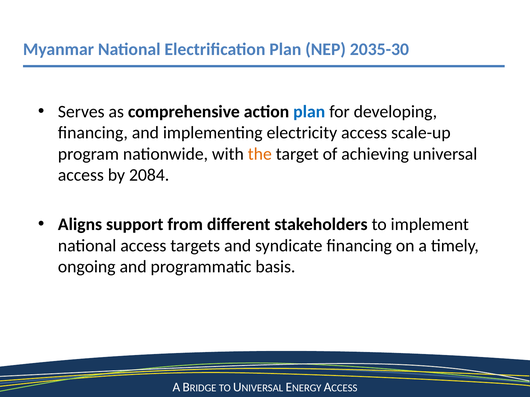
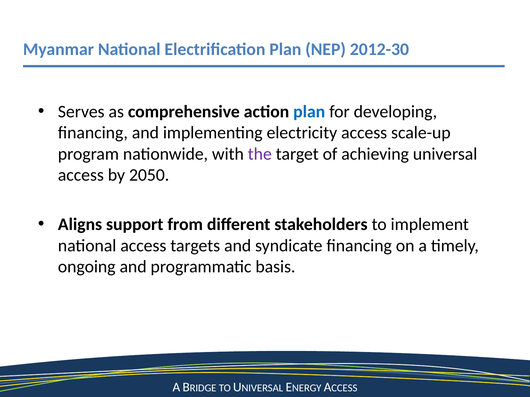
2035-30: 2035-30 -> 2012-30
the colour: orange -> purple
2084: 2084 -> 2050
